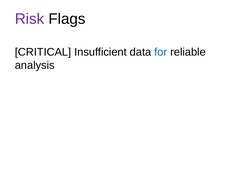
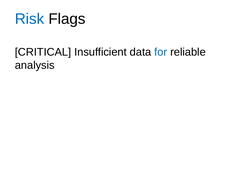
Risk colour: purple -> blue
